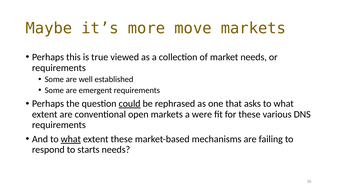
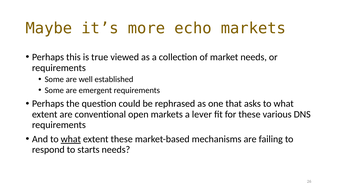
move: move -> echo
could underline: present -> none
were: were -> lever
